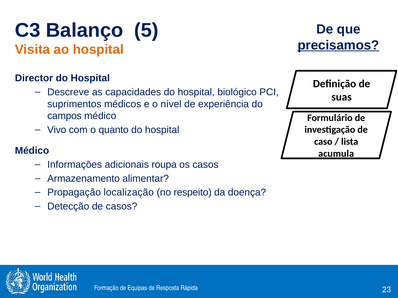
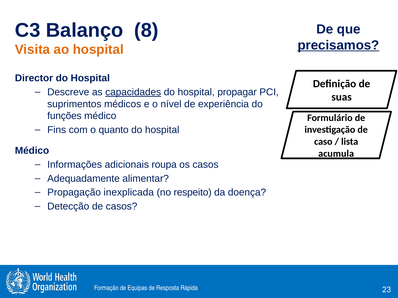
5: 5 -> 8
capacidades underline: none -> present
biológico: biológico -> propagar
campos: campos -> funções
Vivo: Vivo -> Fins
Armazenamento: Armazenamento -> Adequadamente
localização: localização -> inexplicada
